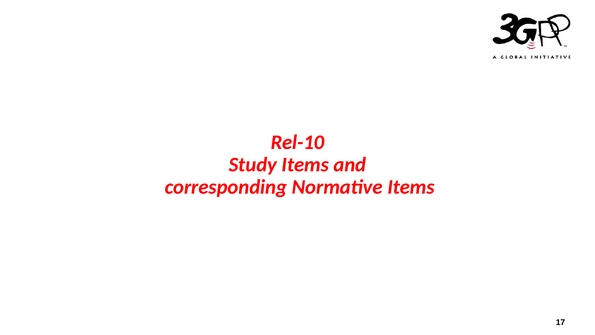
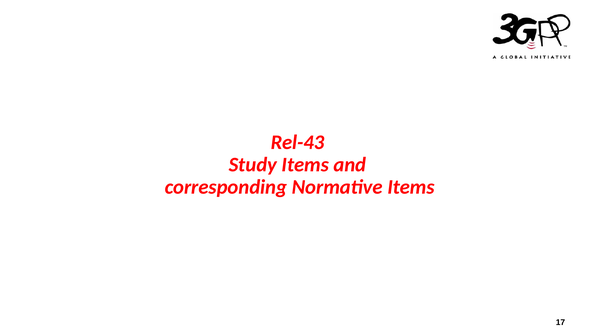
Rel-10: Rel-10 -> Rel-43
